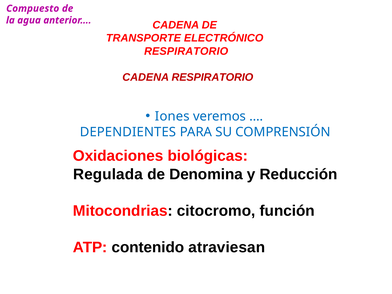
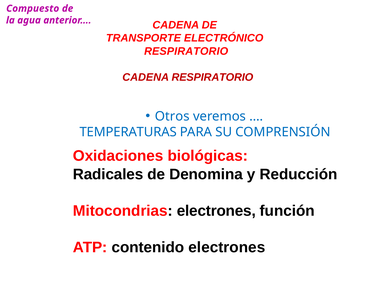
Iones: Iones -> Otros
DEPENDIENTES: DEPENDIENTES -> TEMPERATURAS
Regulada: Regulada -> Radicales
Mitocondrias citocromo: citocromo -> electrones
contenido atraviesan: atraviesan -> electrones
